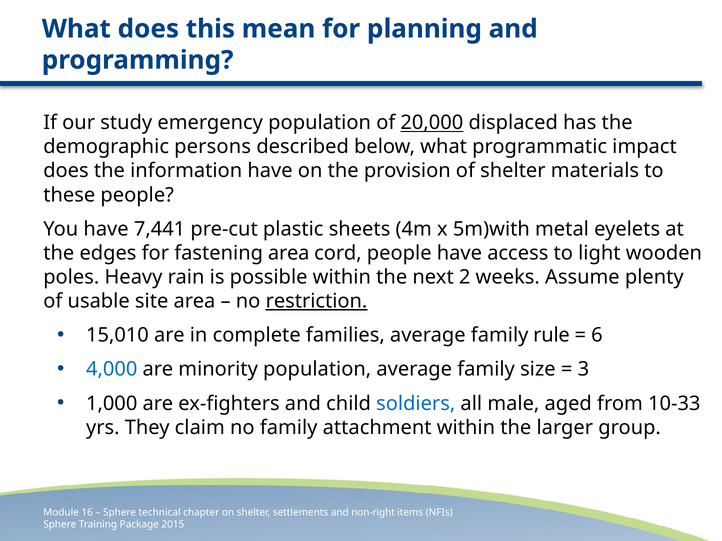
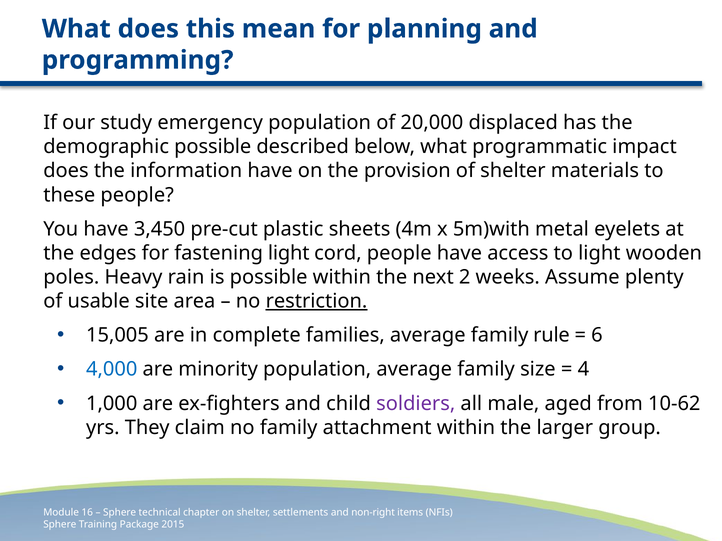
20,000 underline: present -> none
demographic persons: persons -> possible
7,441: 7,441 -> 3,450
fastening area: area -> light
15,010: 15,010 -> 15,005
3: 3 -> 4
soldiers colour: blue -> purple
10-33: 10-33 -> 10-62
